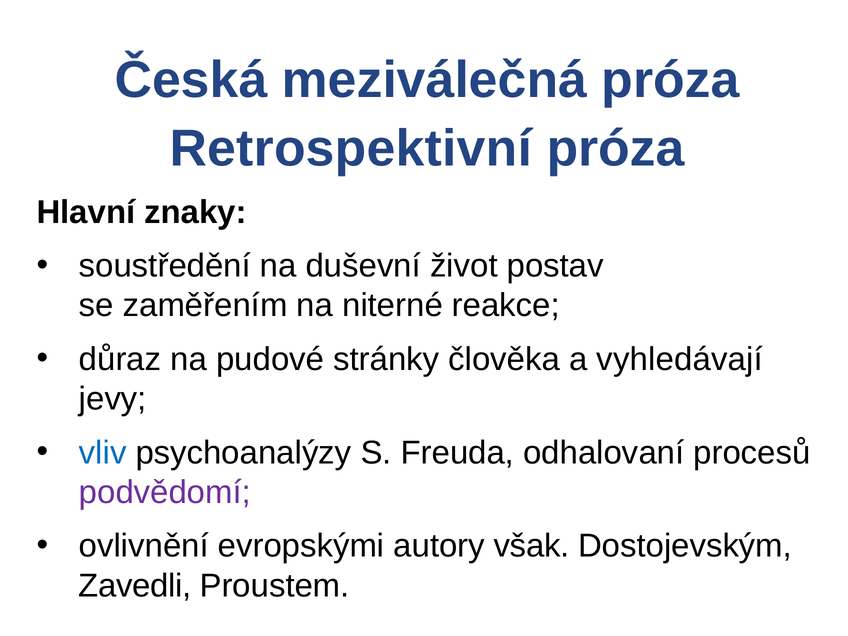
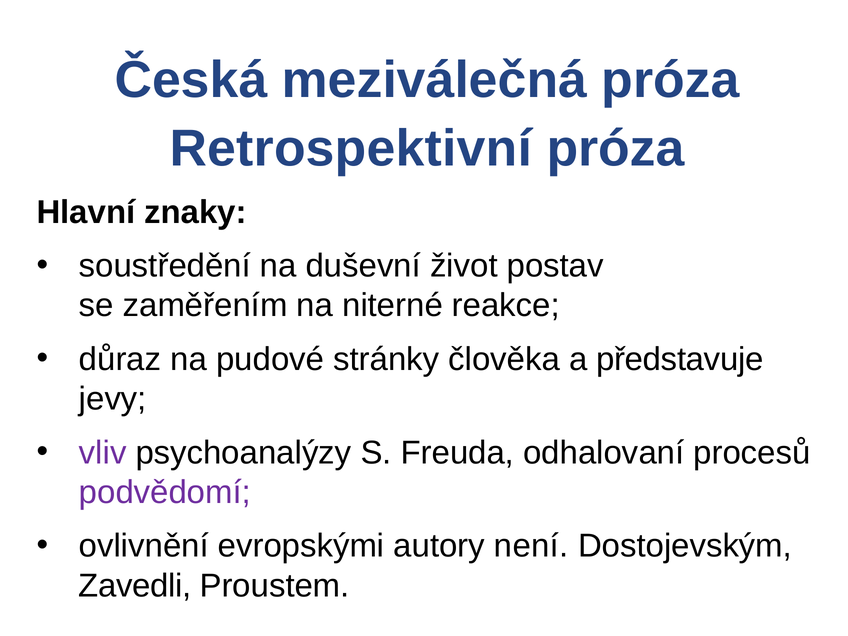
vyhledávají: vyhledávají -> představuje
vliv colour: blue -> purple
však: však -> není
